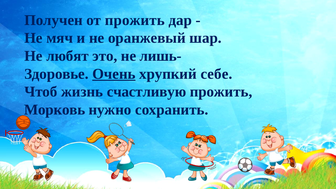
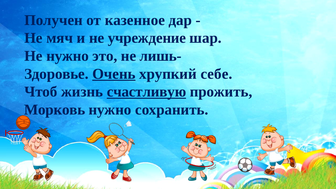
от прожить: прожить -> казенное
оранжевый: оранжевый -> учреждение
Не любят: любят -> нужно
счастливую underline: none -> present
